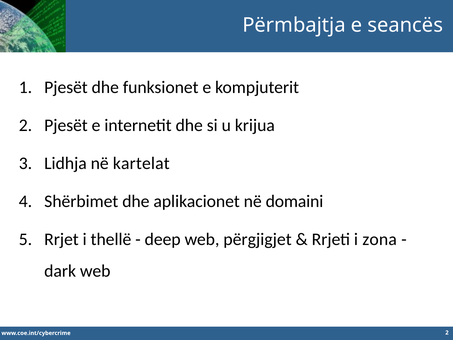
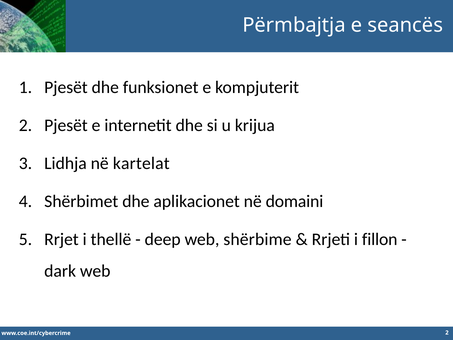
përgjigjet: përgjigjet -> shërbime
zona: zona -> fillon
